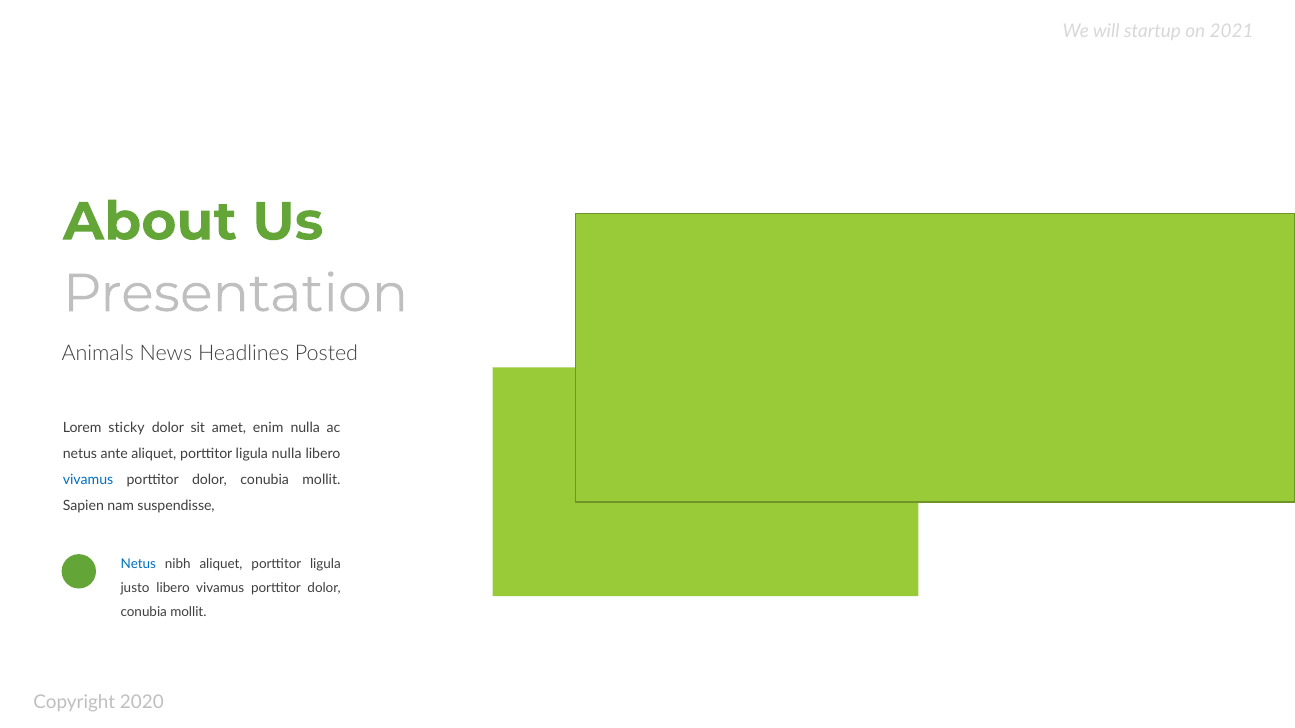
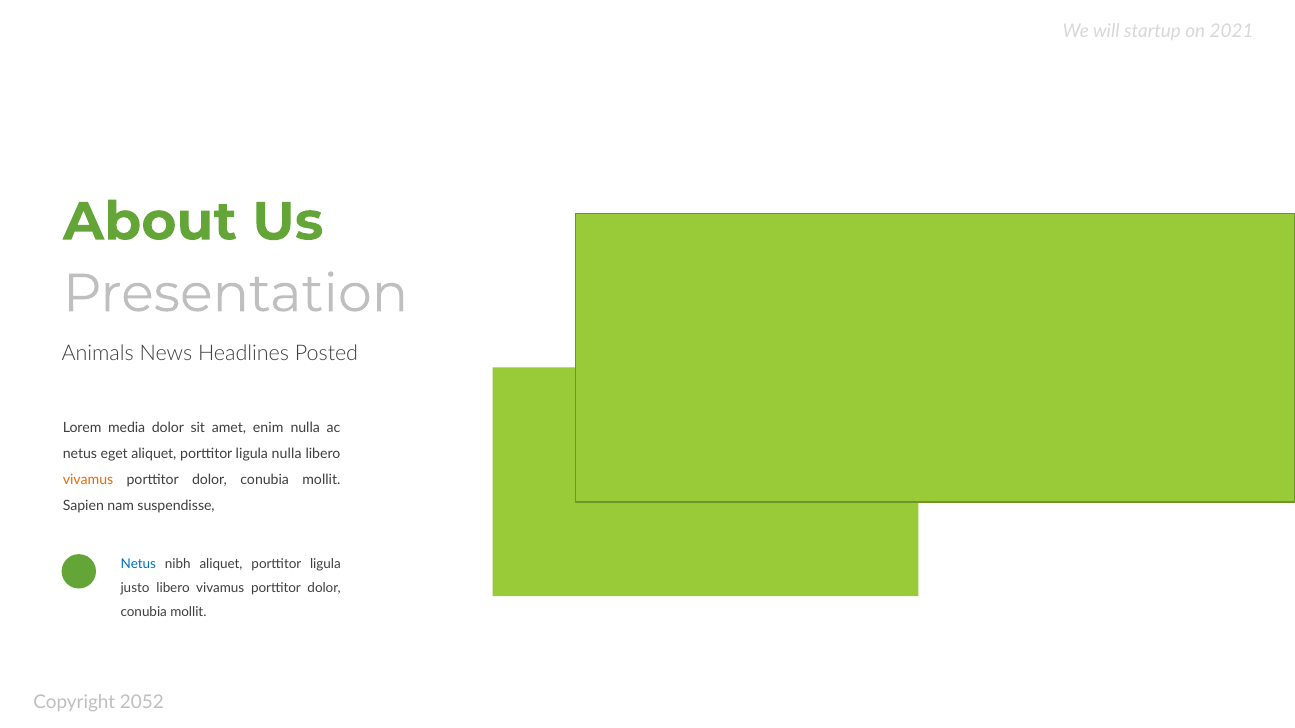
sticky: sticky -> media
ante: ante -> eget
vivamus at (88, 480) colour: blue -> orange
2020: 2020 -> 2052
